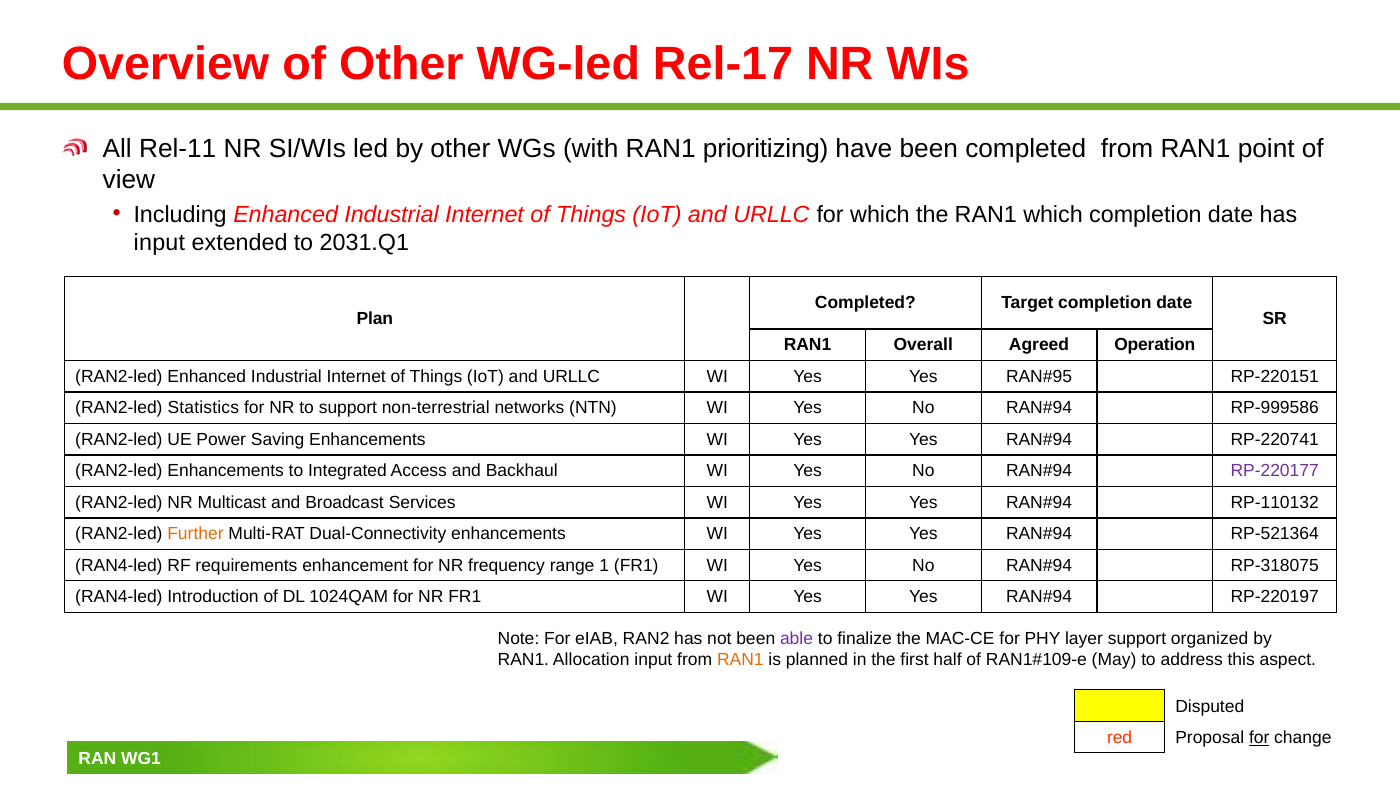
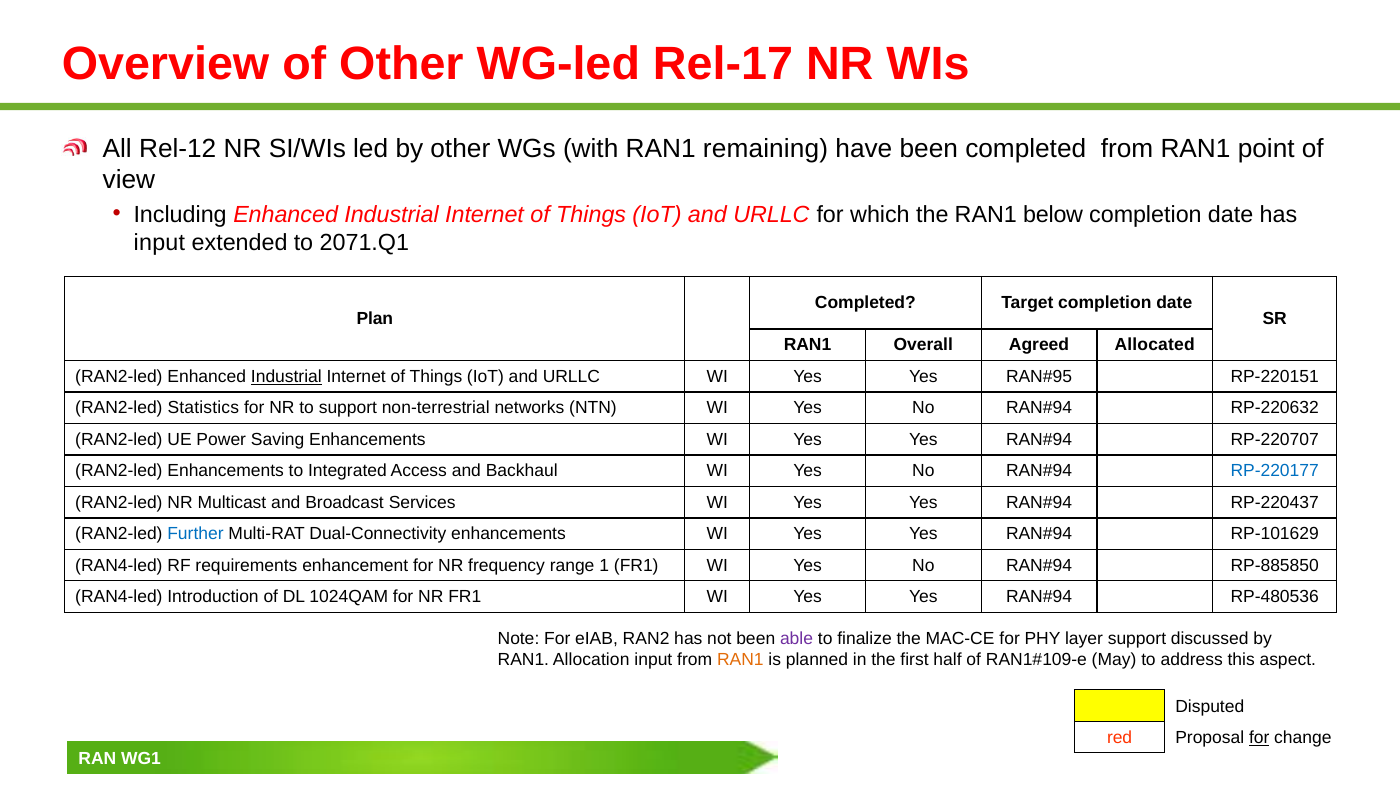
Rel-11: Rel-11 -> Rel-12
prioritizing: prioritizing -> remaining
RAN1 which: which -> below
2031.Q1: 2031.Q1 -> 2071.Q1
Operation: Operation -> Allocated
Industrial at (286, 376) underline: none -> present
RP-999586: RP-999586 -> RP-220632
RP-220741: RP-220741 -> RP-220707
RP-220177 colour: purple -> blue
RP-110132: RP-110132 -> RP-220437
Further colour: orange -> blue
RP-521364: RP-521364 -> RP-101629
RP-318075: RP-318075 -> RP-885850
RP-220197: RP-220197 -> RP-480536
organized: organized -> discussed
